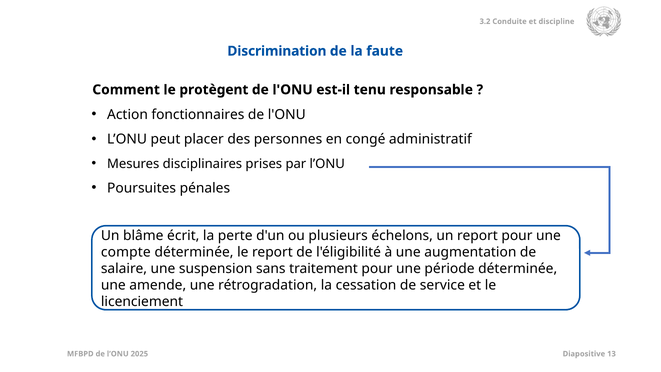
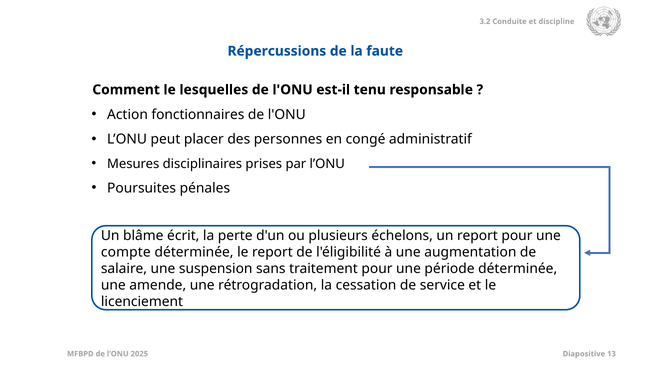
Discrimination: Discrimination -> Répercussions
protègent: protègent -> lesquelles
